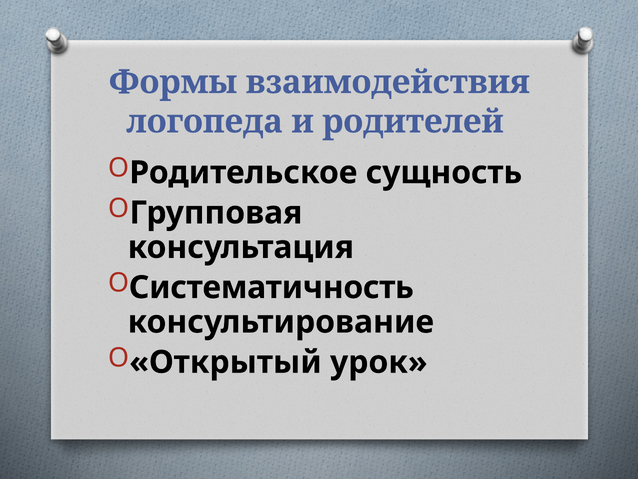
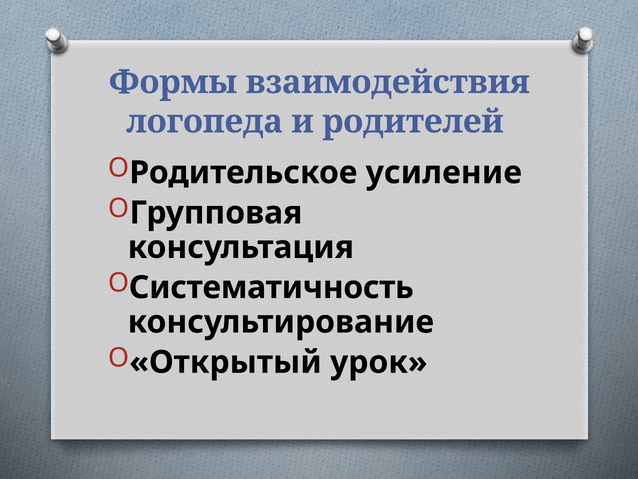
сущность: сущность -> усиление
